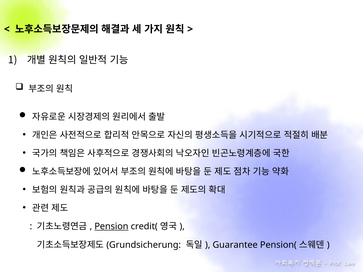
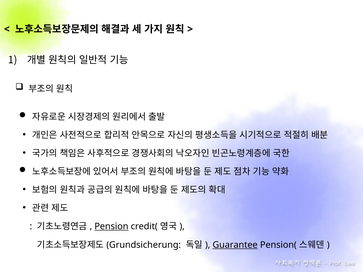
Guarantee underline: none -> present
